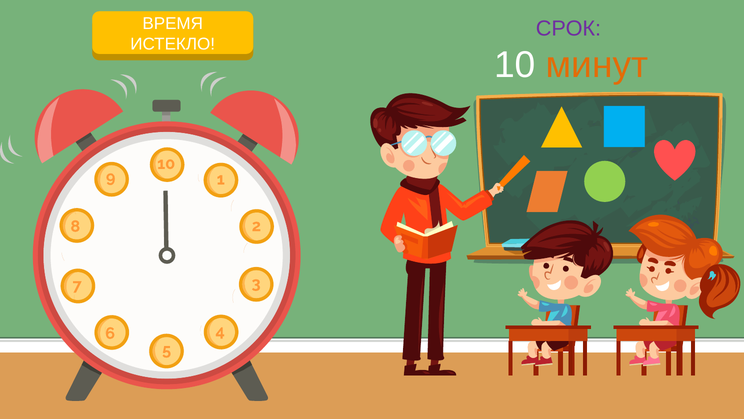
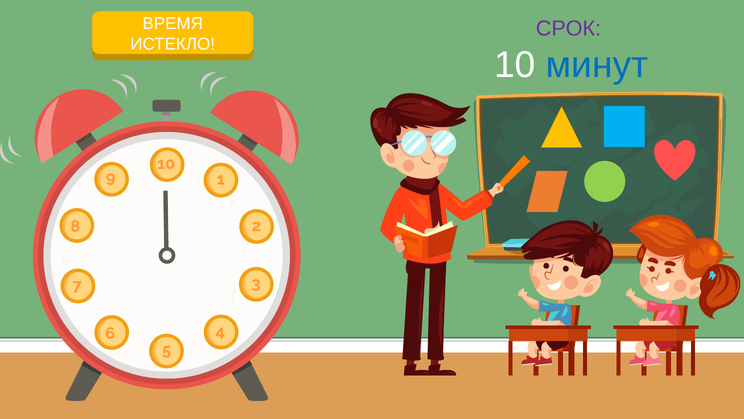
минут colour: orange -> blue
